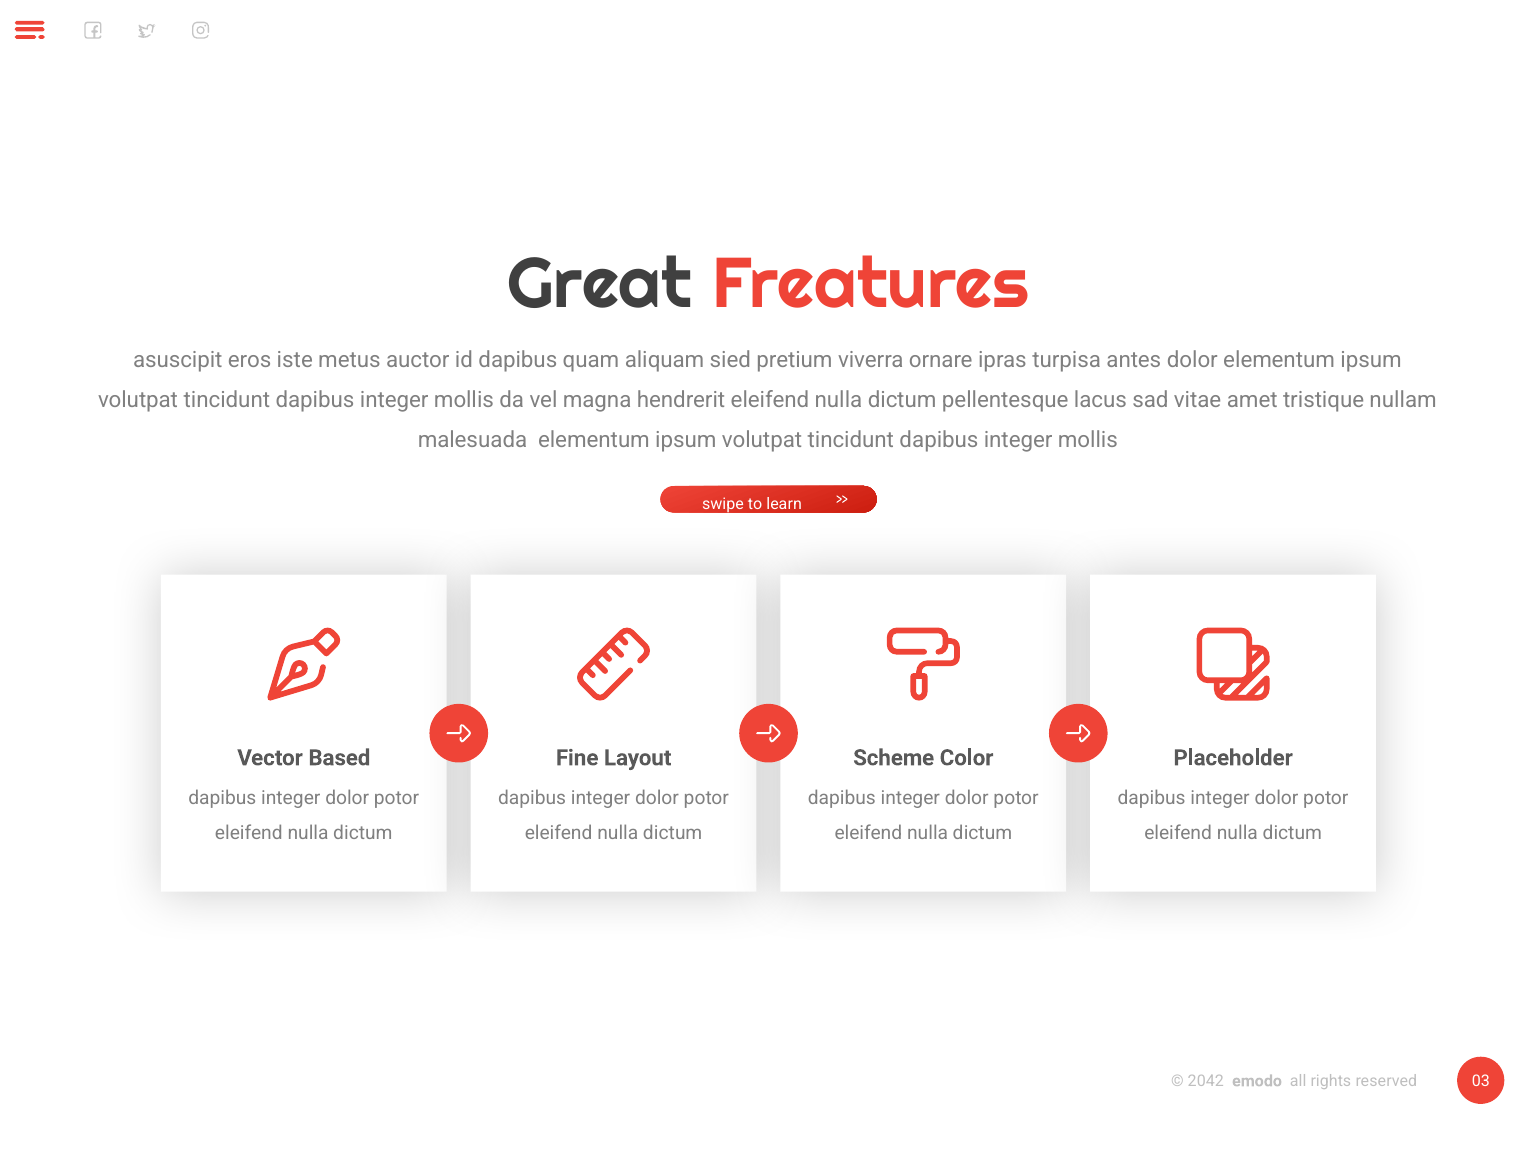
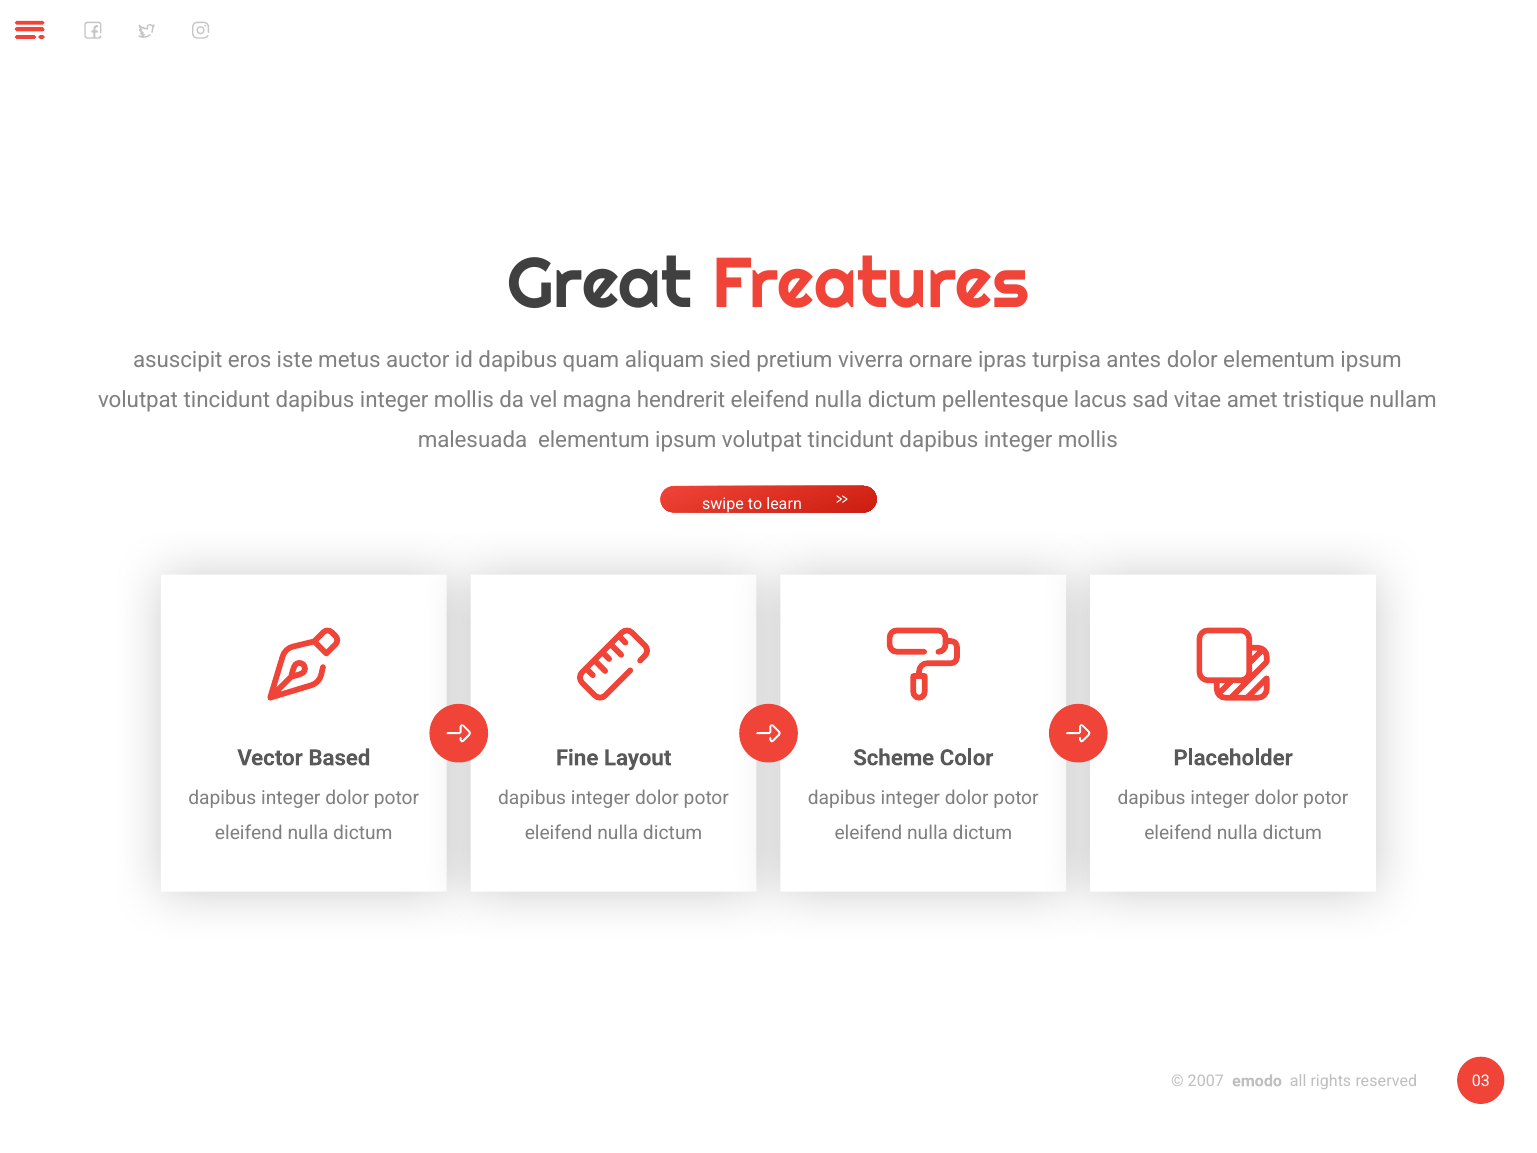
2042: 2042 -> 2007
